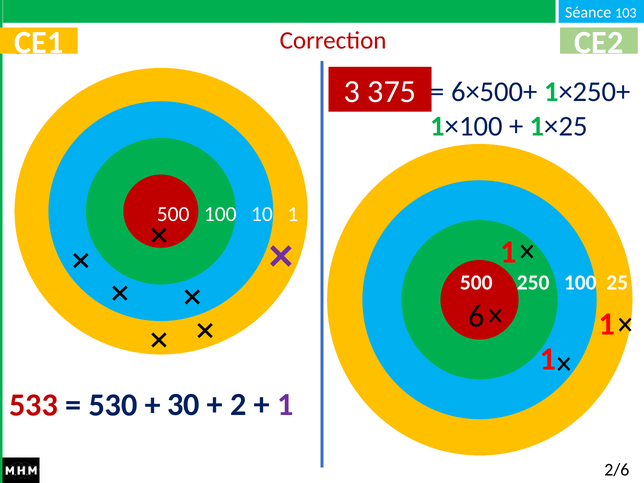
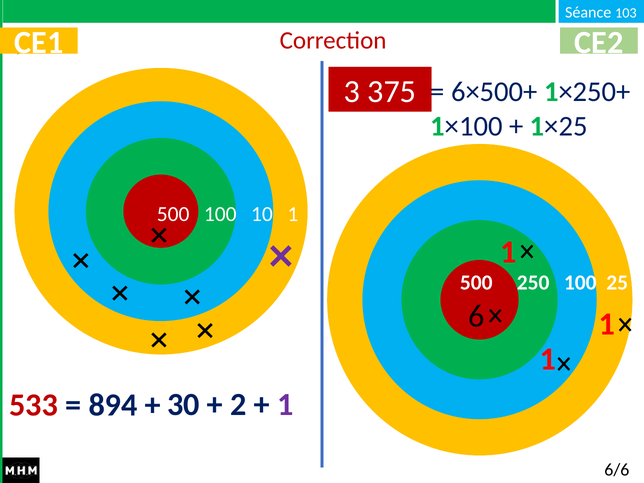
530: 530 -> 894
2/6: 2/6 -> 6/6
